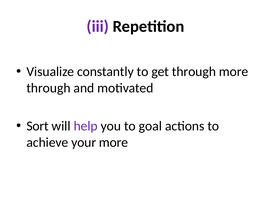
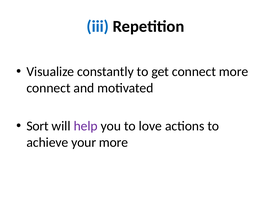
iii colour: purple -> blue
get through: through -> connect
through at (48, 88): through -> connect
goal: goal -> love
